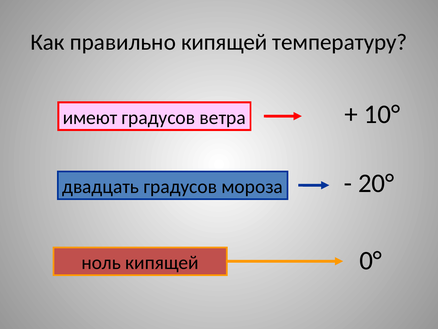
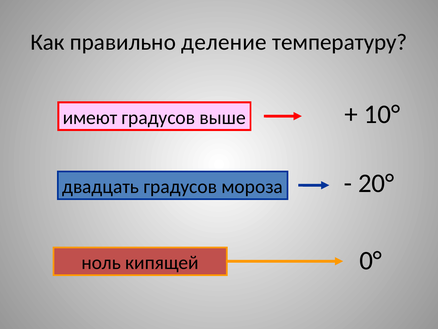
правильно кипящей: кипящей -> деление
ветра: ветра -> выше
